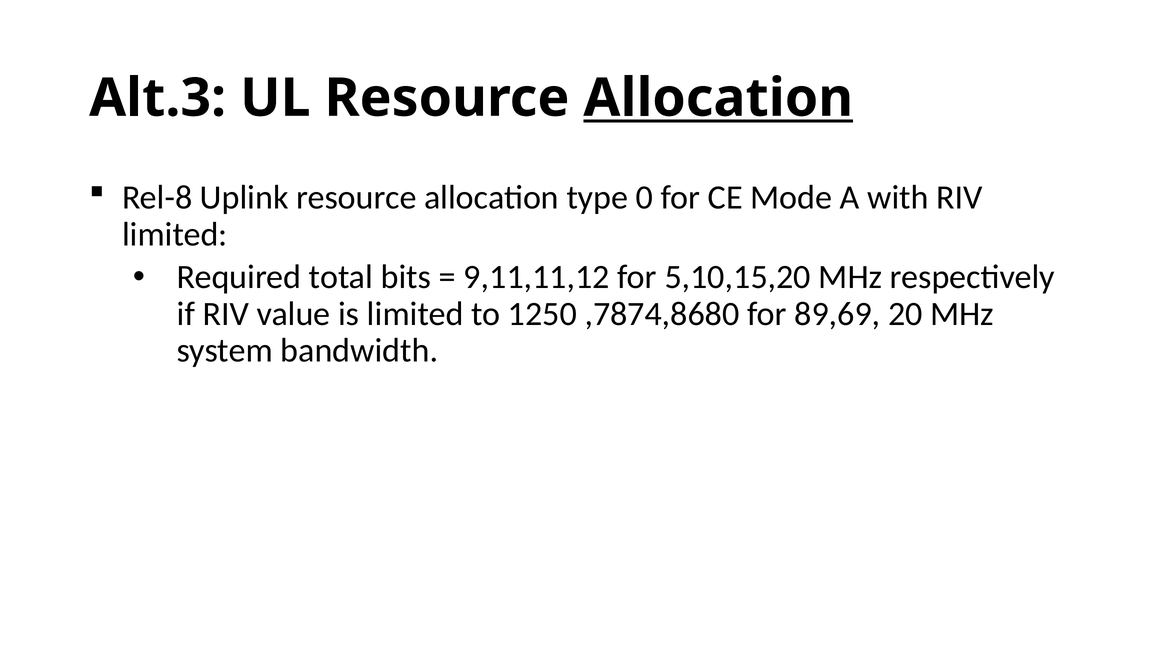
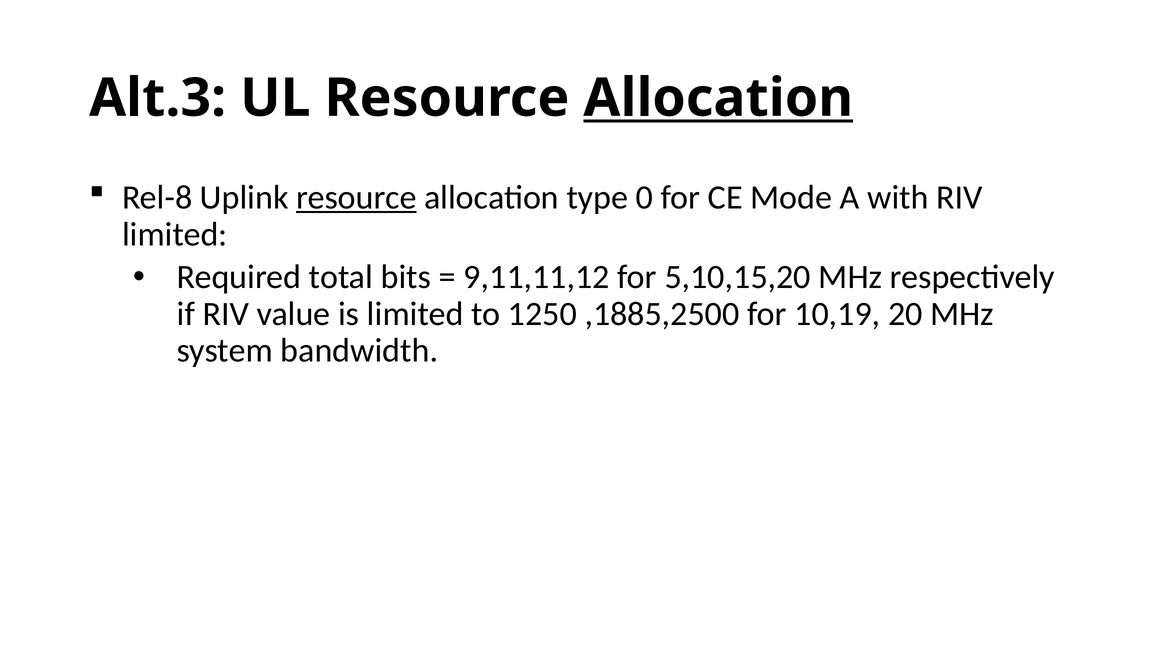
resource at (356, 198) underline: none -> present
,7874,8680: ,7874,8680 -> ,1885,2500
89,69: 89,69 -> 10,19
